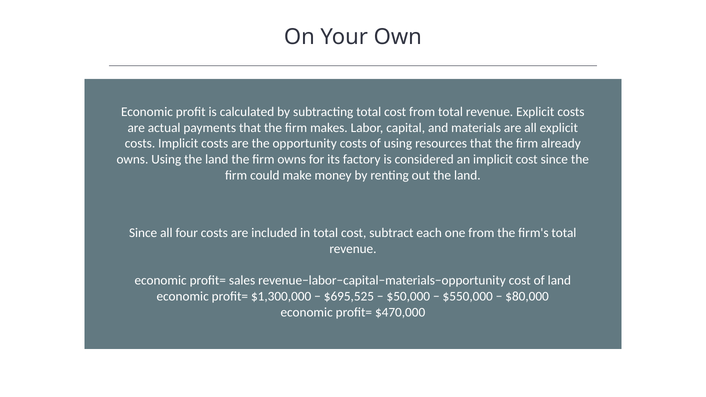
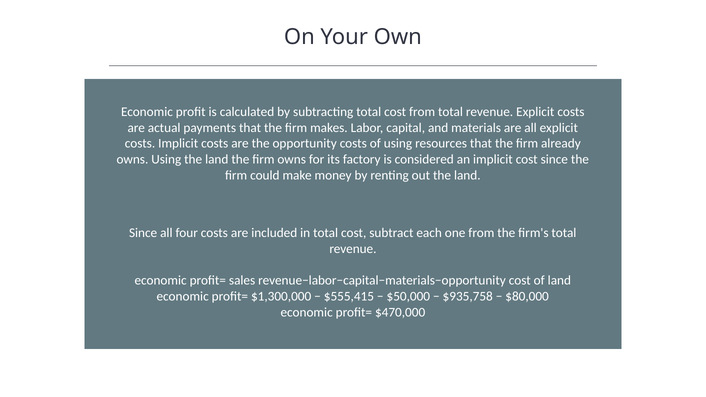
$695,525: $695,525 -> $555,415
$550,000: $550,000 -> $935,758
